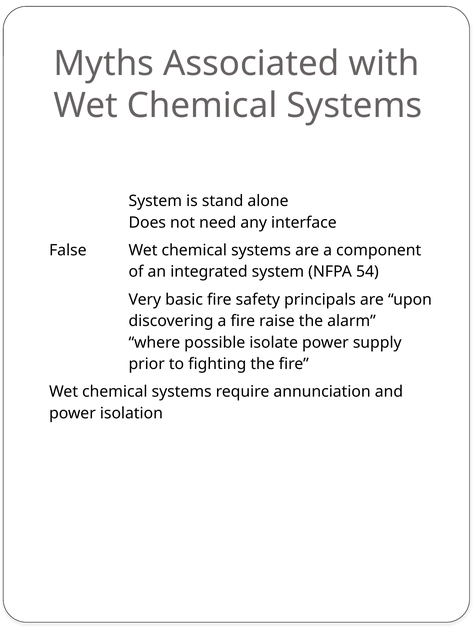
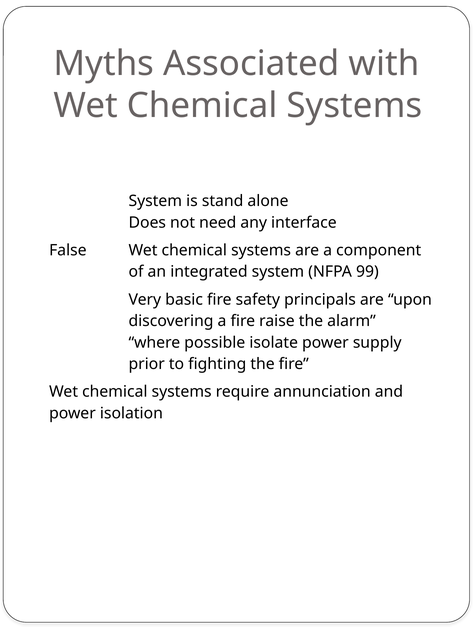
54: 54 -> 99
